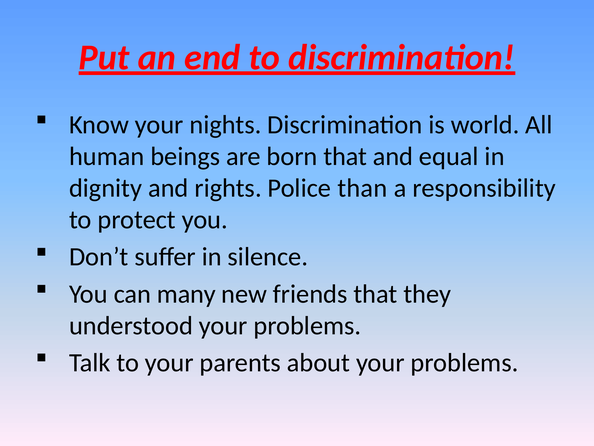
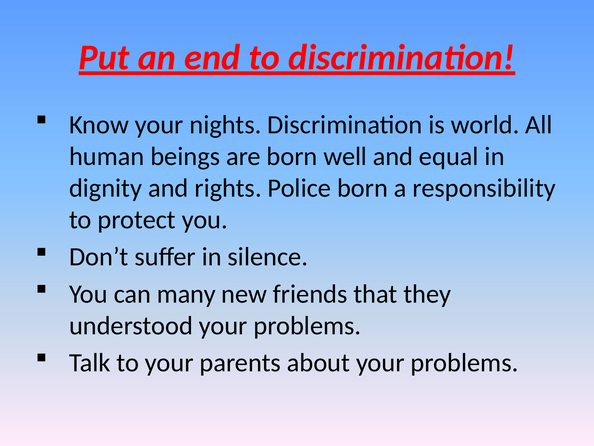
born that: that -> well
Police than: than -> born
